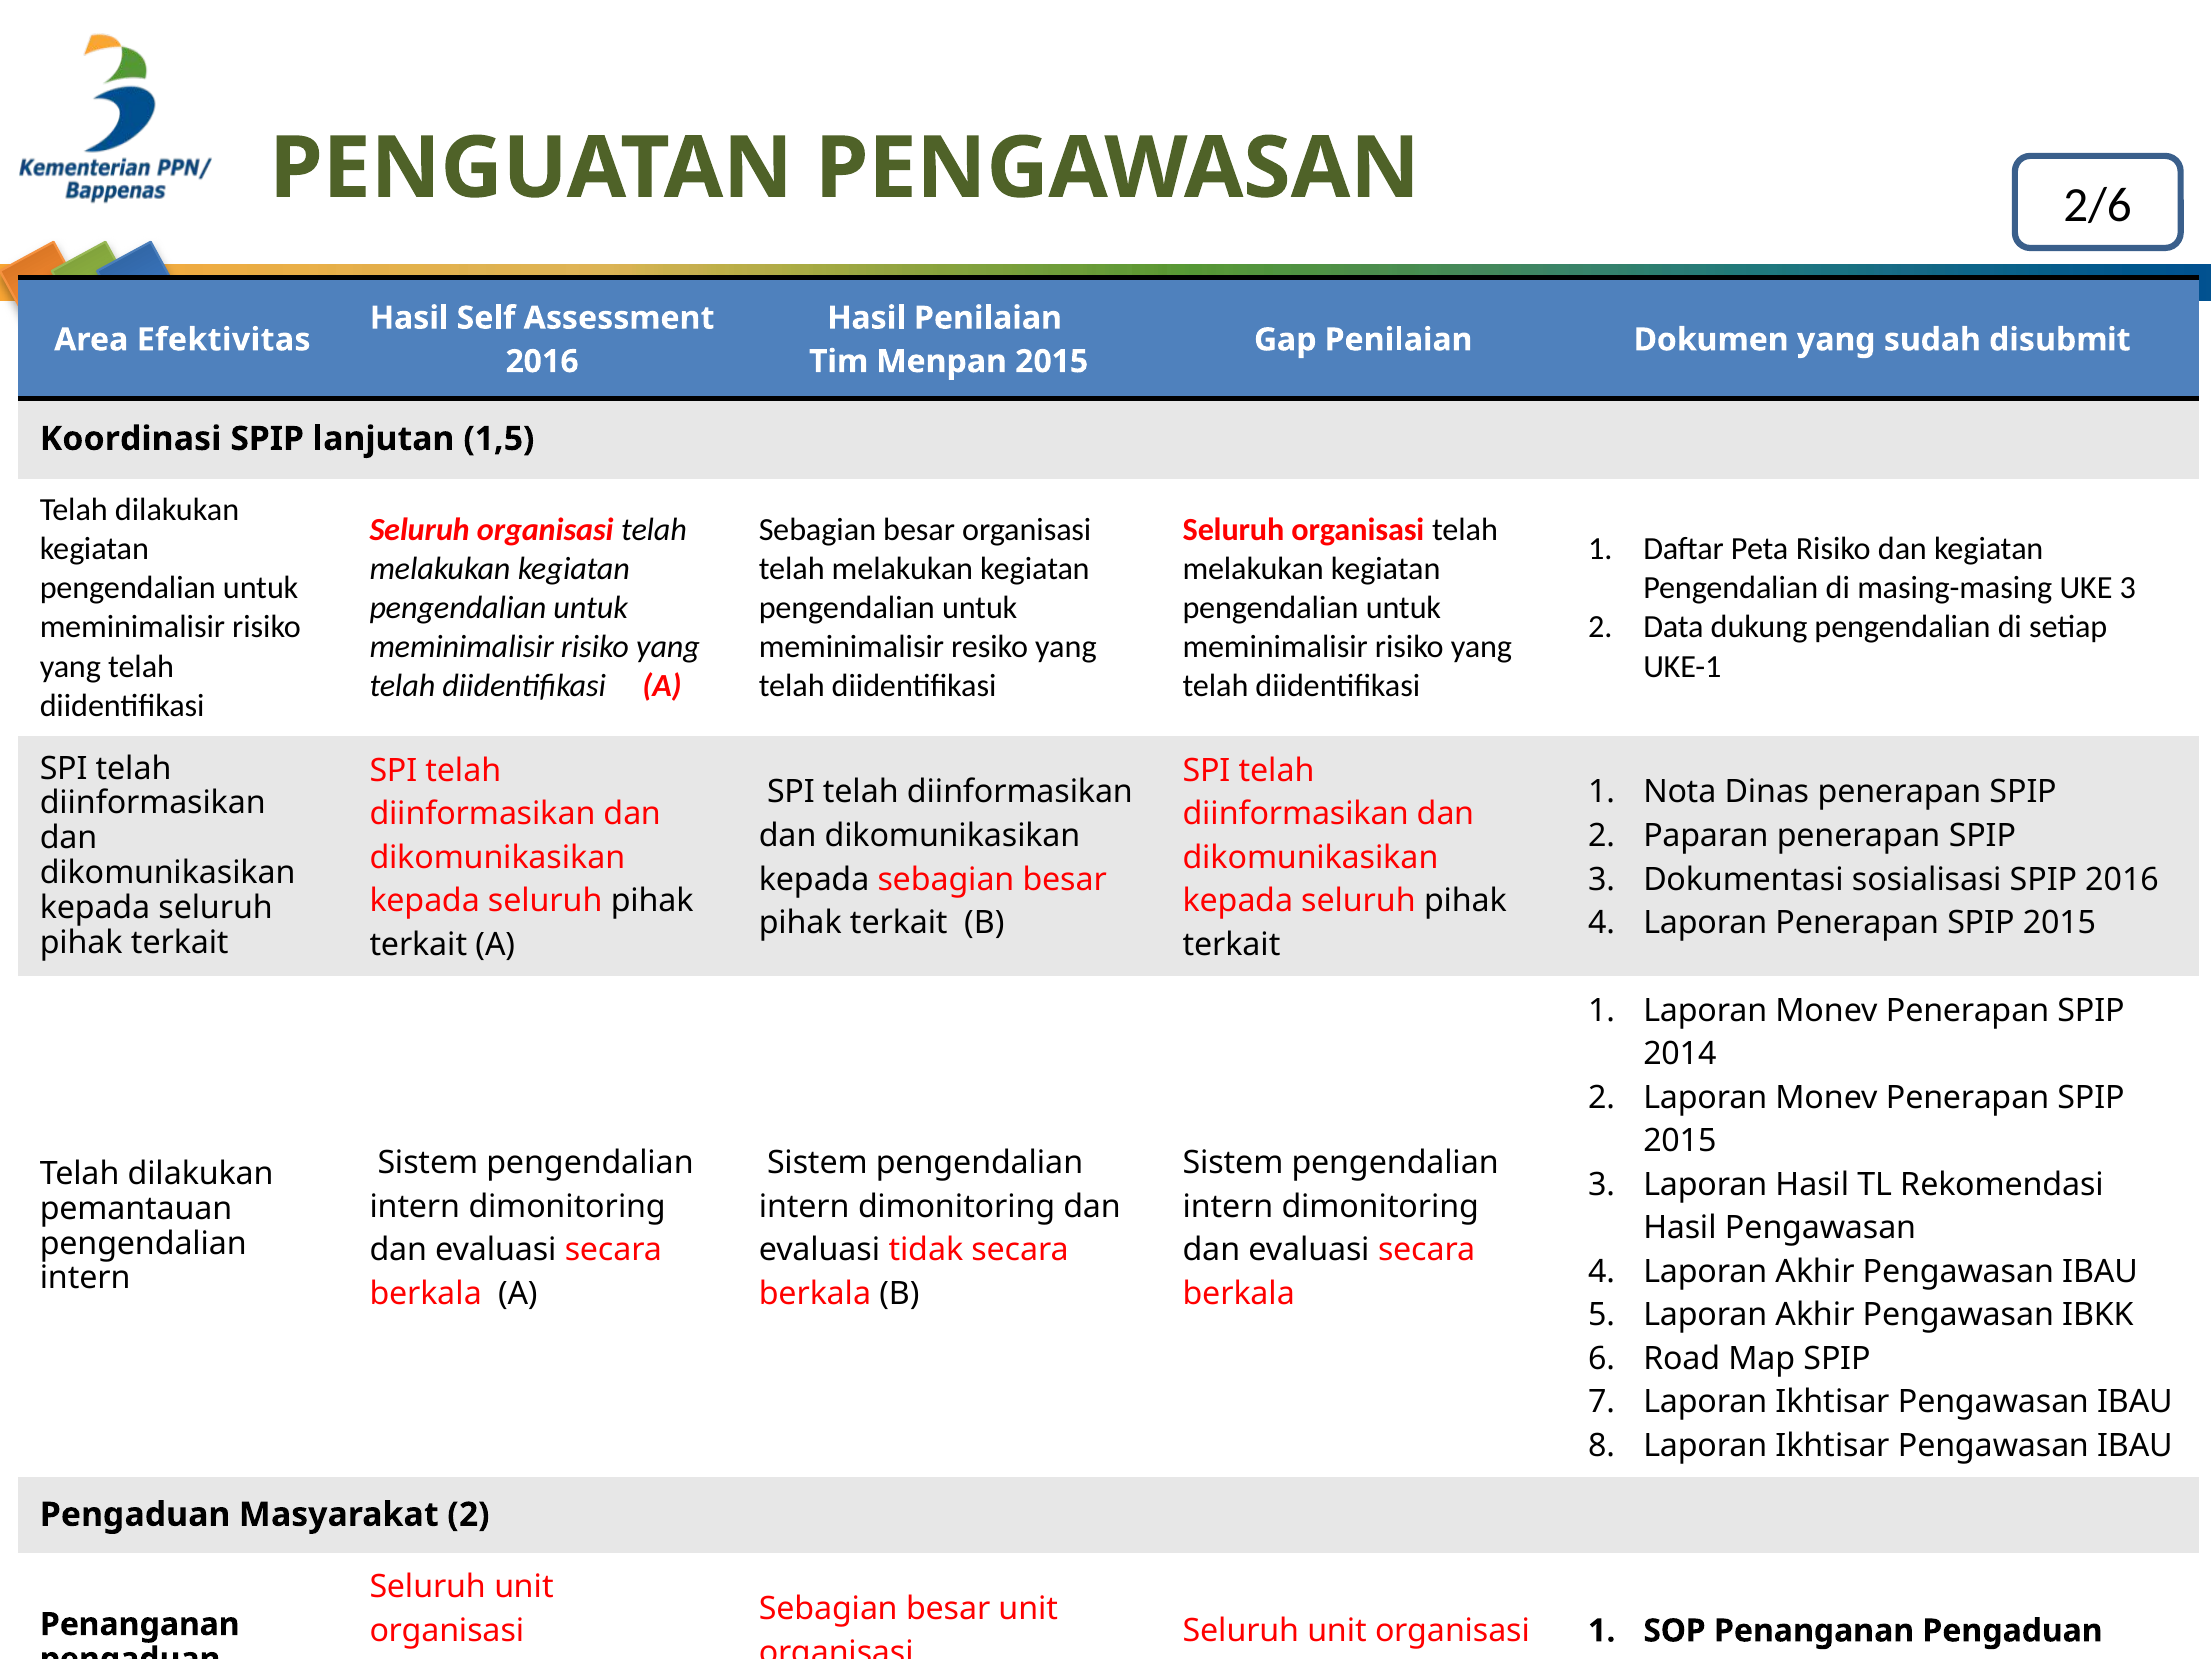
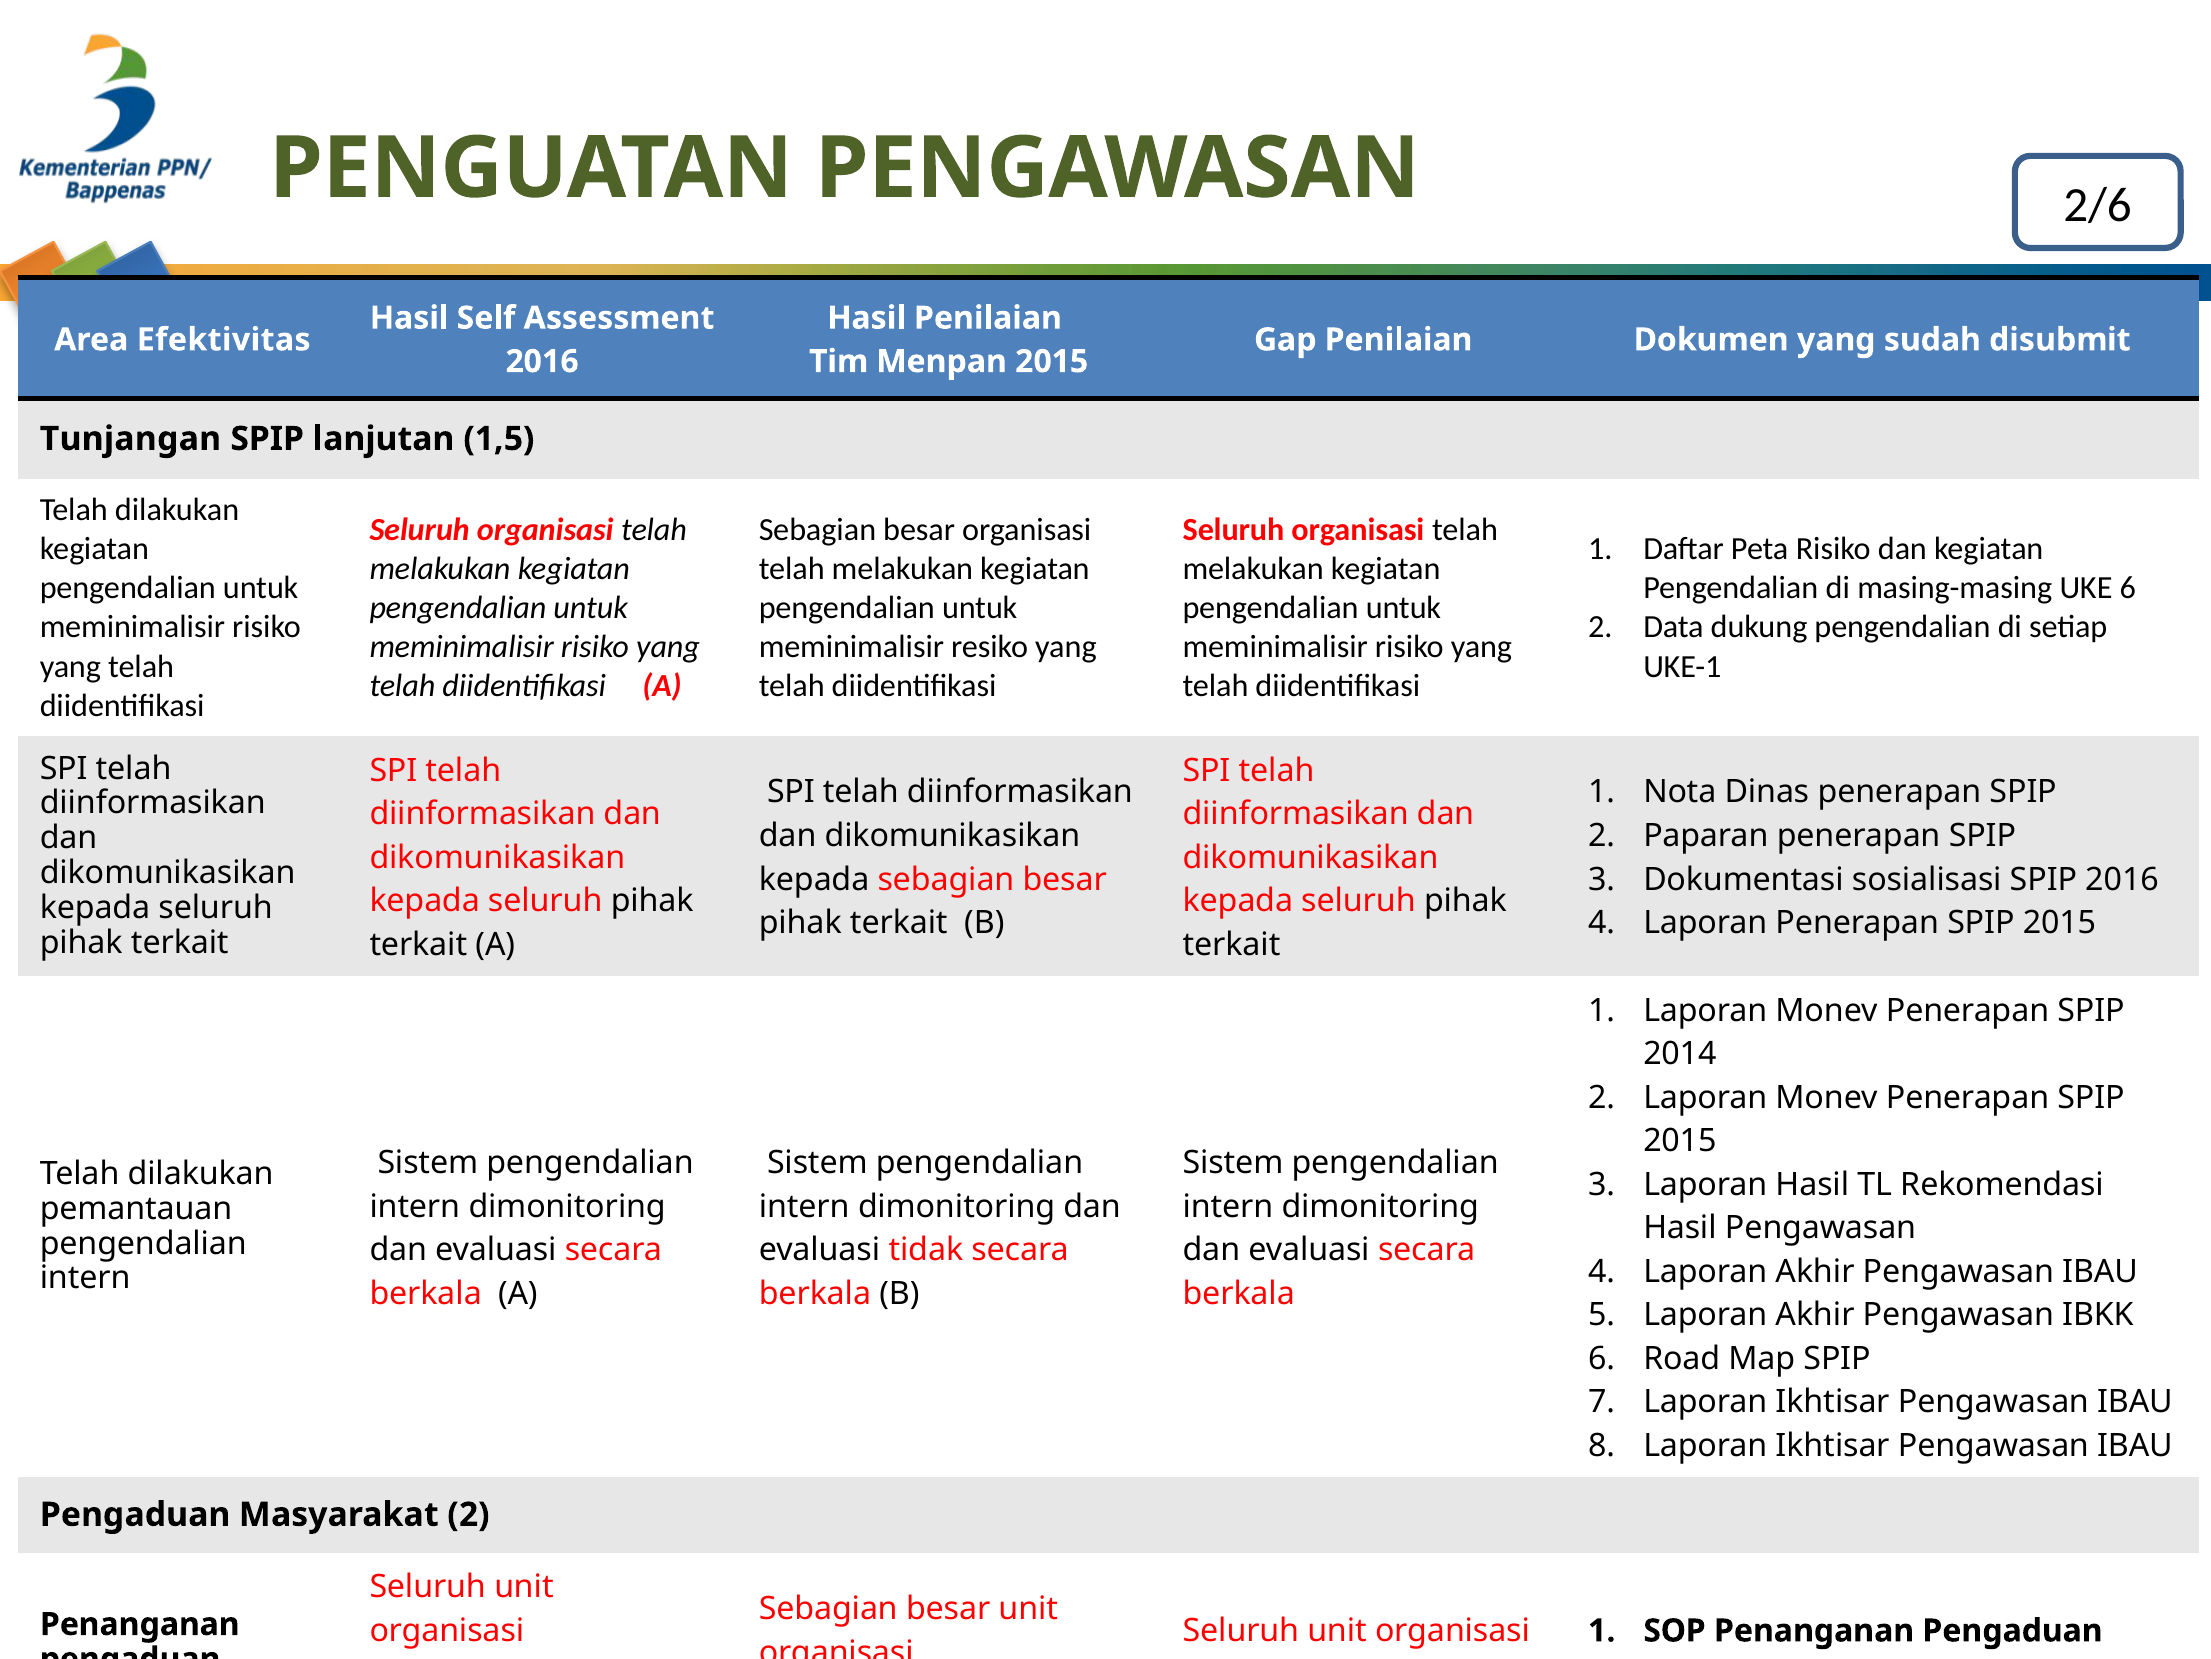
Koordinasi: Koordinasi -> Tunjangan
UKE 3: 3 -> 6
